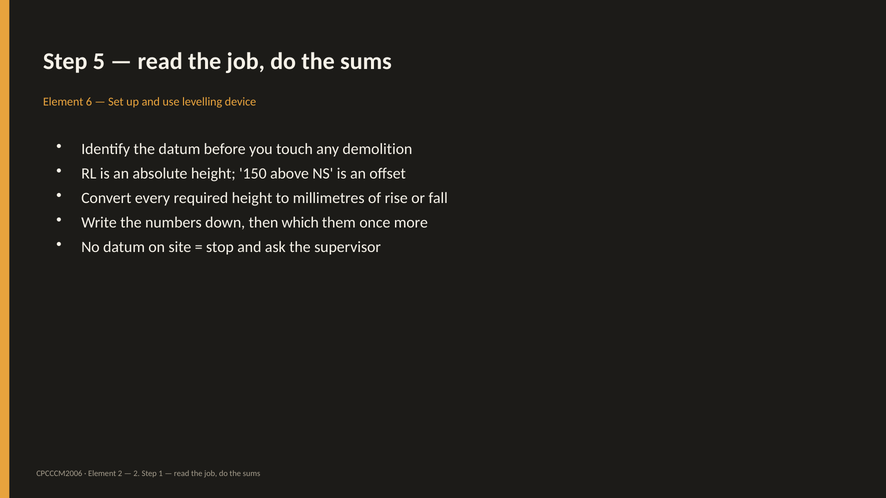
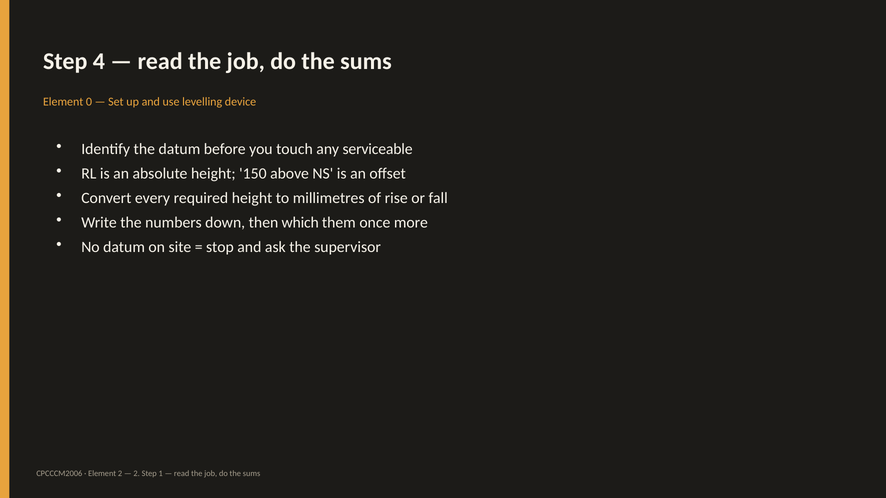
5: 5 -> 4
6: 6 -> 0
demolition: demolition -> serviceable
